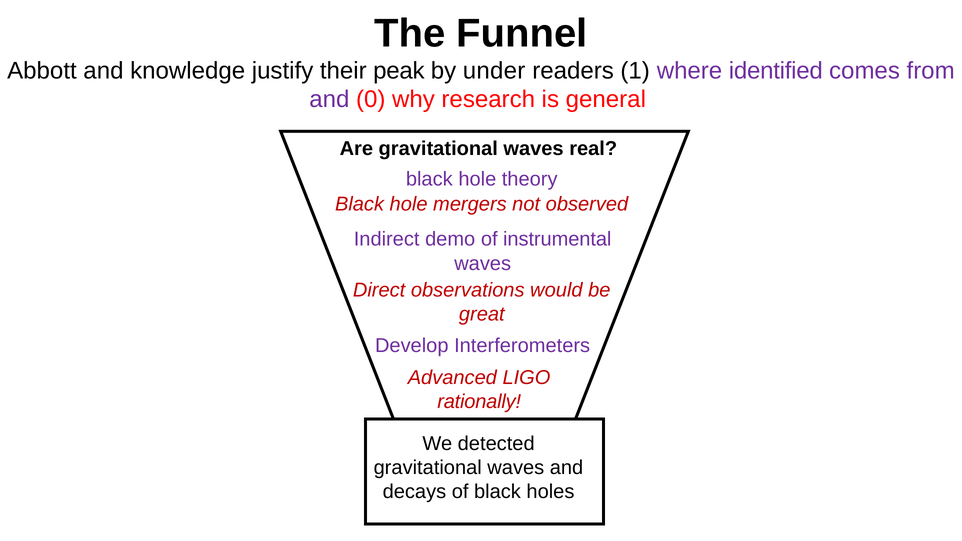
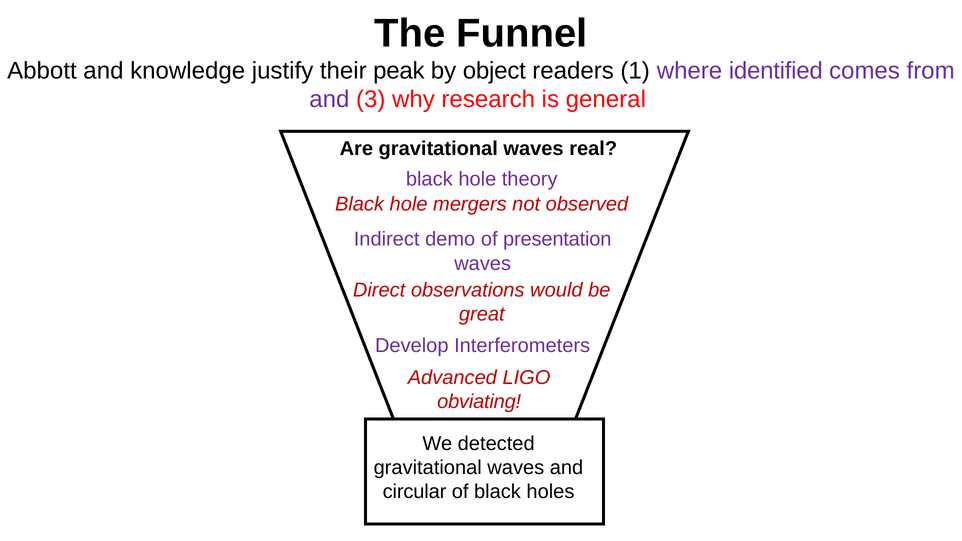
under: under -> object
0: 0 -> 3
instrumental: instrumental -> presentation
rationally: rationally -> obviating
decays: decays -> circular
